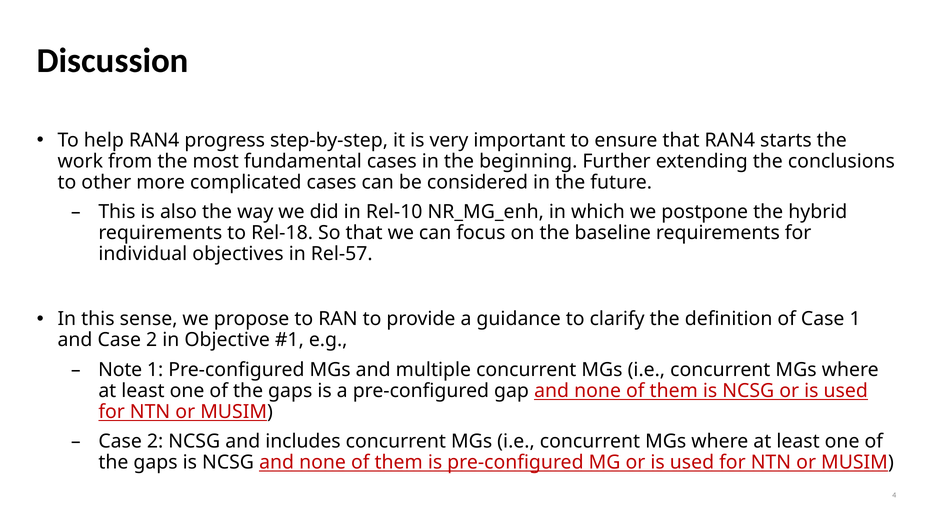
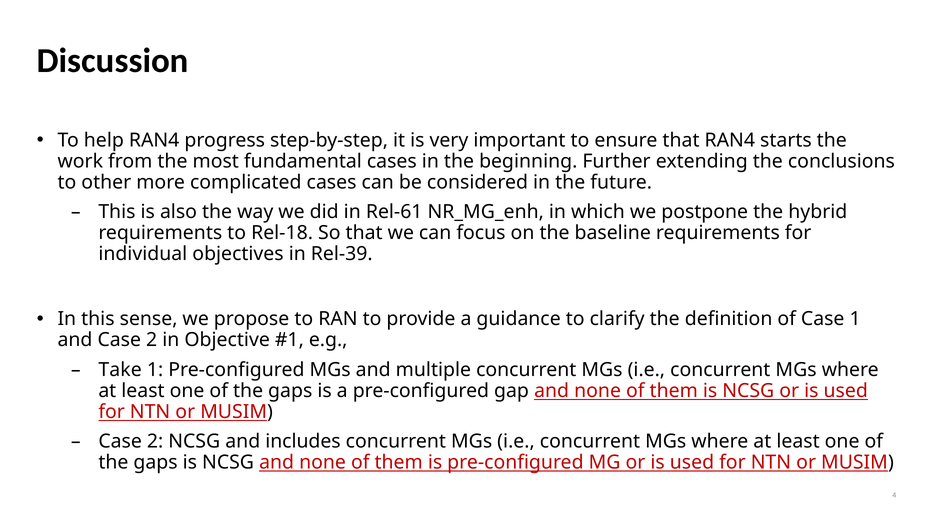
Rel-10: Rel-10 -> Rel-61
Rel-57: Rel-57 -> Rel-39
Note: Note -> Take
